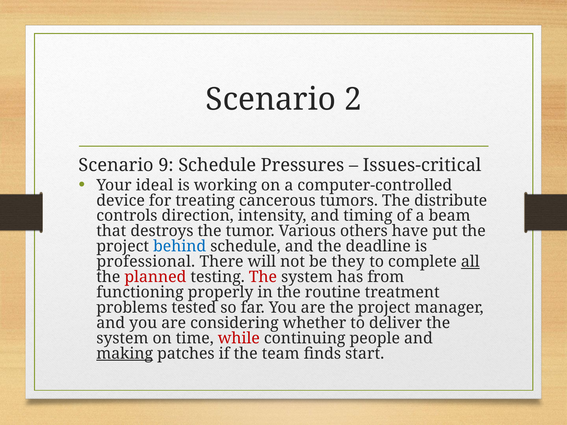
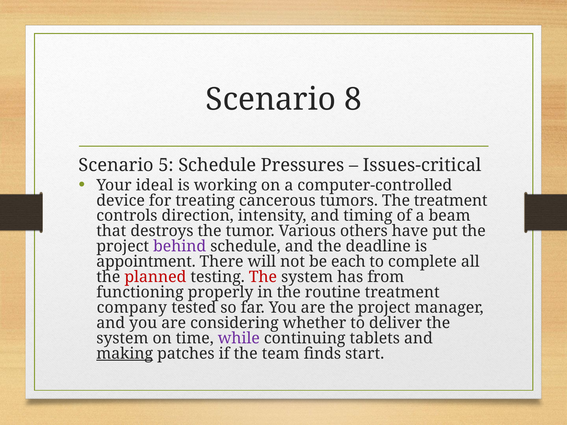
2: 2 -> 8
9: 9 -> 5
The distribute: distribute -> treatment
behind colour: blue -> purple
professional: professional -> appointment
they: they -> each
all underline: present -> none
problems: problems -> company
while colour: red -> purple
people: people -> tablets
